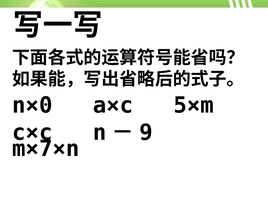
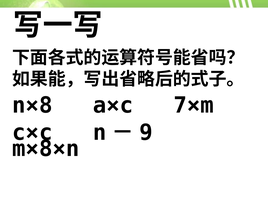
n×0: n×0 -> n×8
5×m: 5×m -> 7×m
m×7×n: m×7×n -> m×8×n
